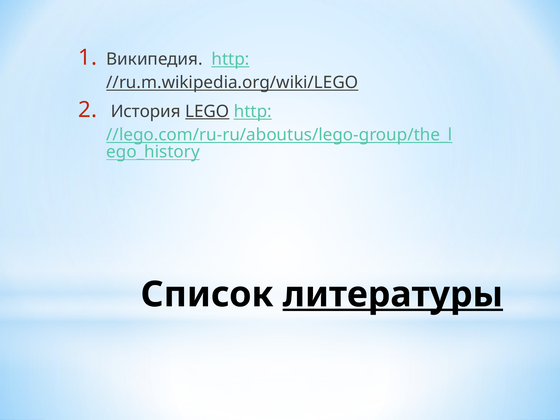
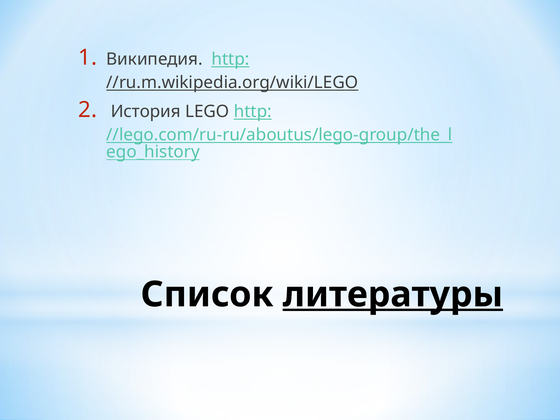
LEGO underline: present -> none
